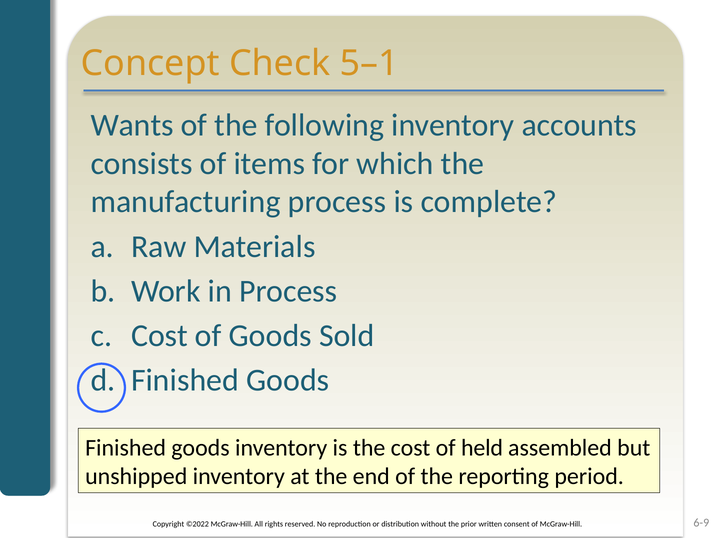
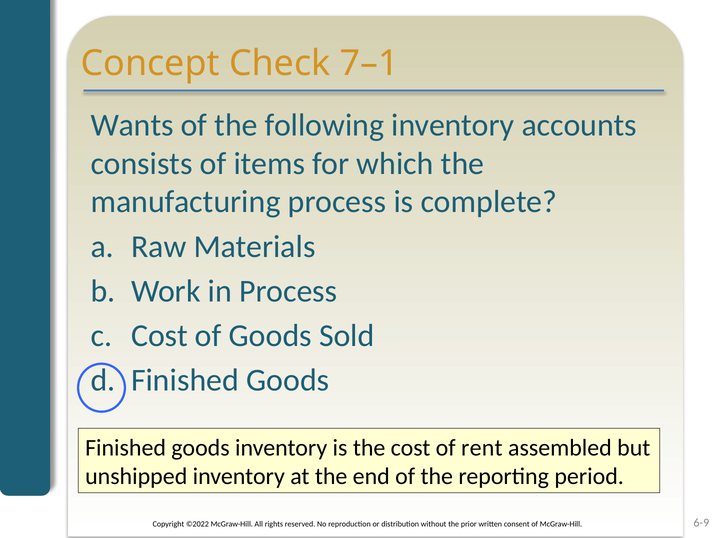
5–1: 5–1 -> 7–1
held: held -> rent
